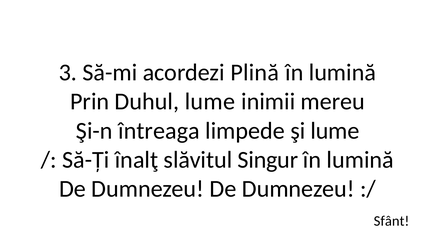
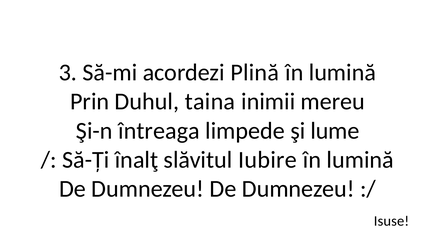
Duhul lume: lume -> taina
Singur: Singur -> Iubire
Sfânt: Sfânt -> Isuse
